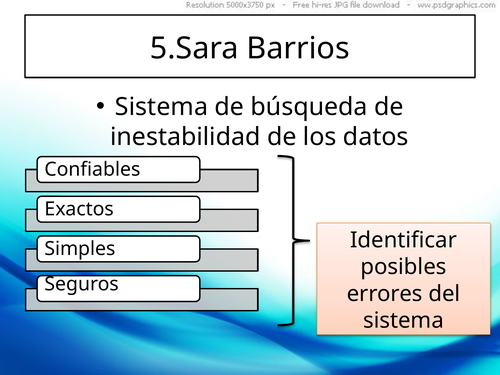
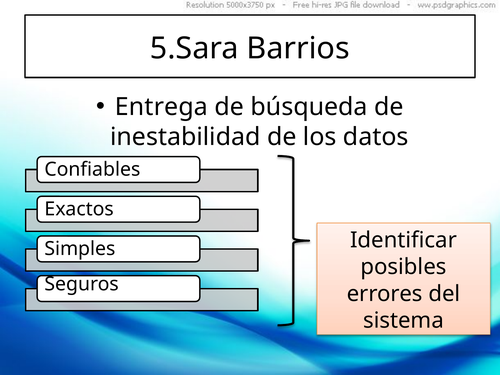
Sistema at (162, 107): Sistema -> Entrega
